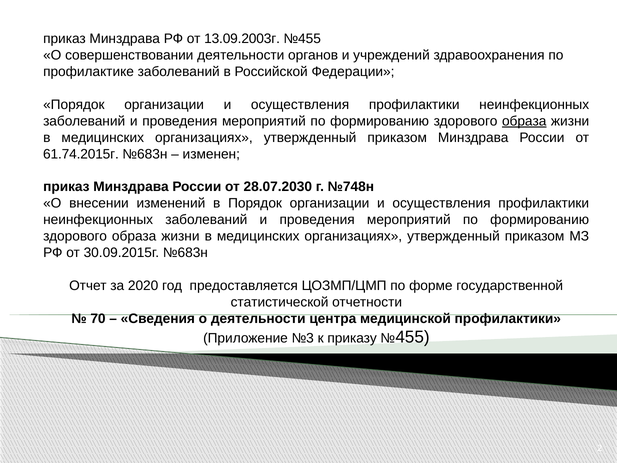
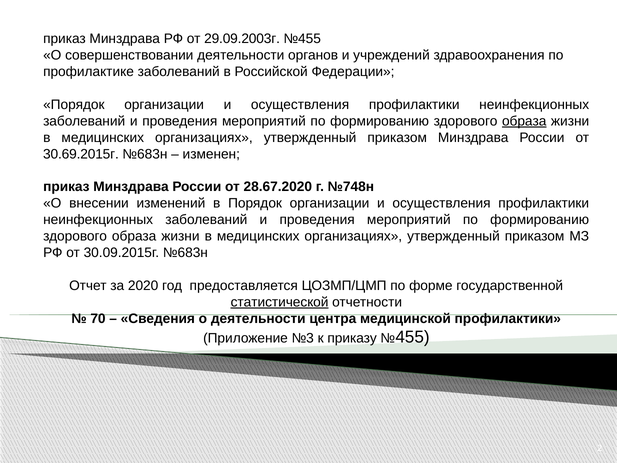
13.09.2003г: 13.09.2003г -> 29.09.2003г
61.74.2015г: 61.74.2015г -> 30.69.2015г
28.07.2030: 28.07.2030 -> 28.67.2020
статистической underline: none -> present
